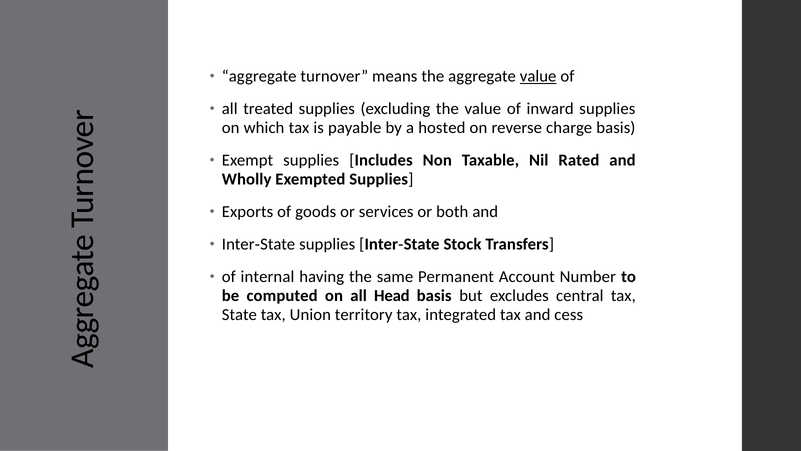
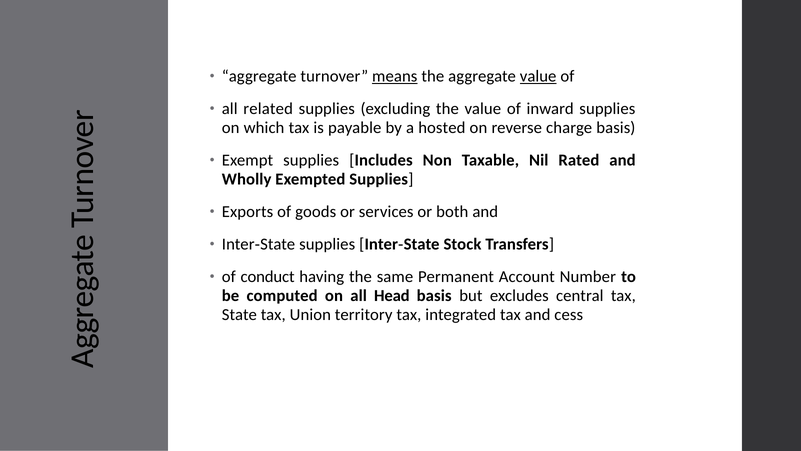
means underline: none -> present
treated: treated -> related
internal: internal -> conduct
